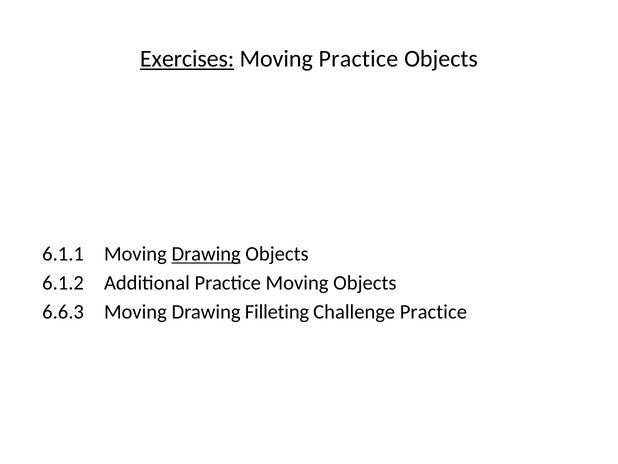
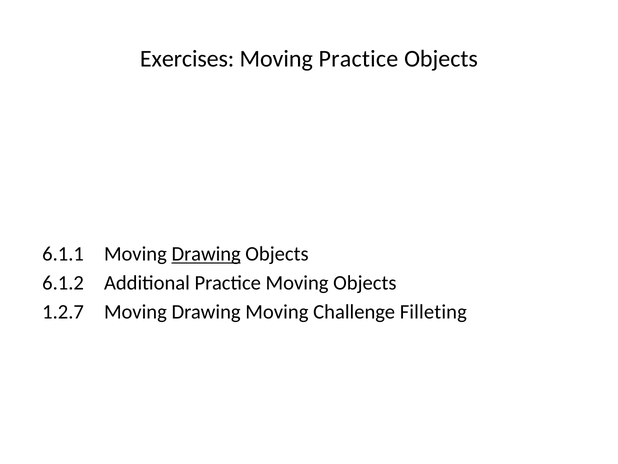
Exercises underline: present -> none
6.6.3: 6.6.3 -> 1.2.7
Drawing Filleting: Filleting -> Moving
Challenge Practice: Practice -> Filleting
